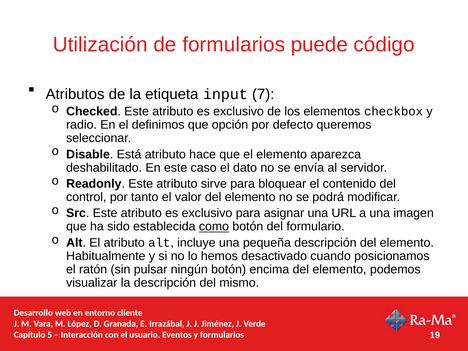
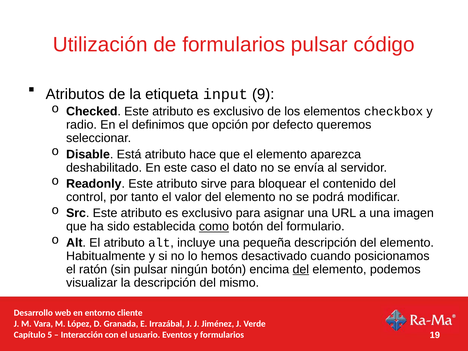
formularios puede: puede -> pulsar
7: 7 -> 9
del at (301, 269) underline: none -> present
